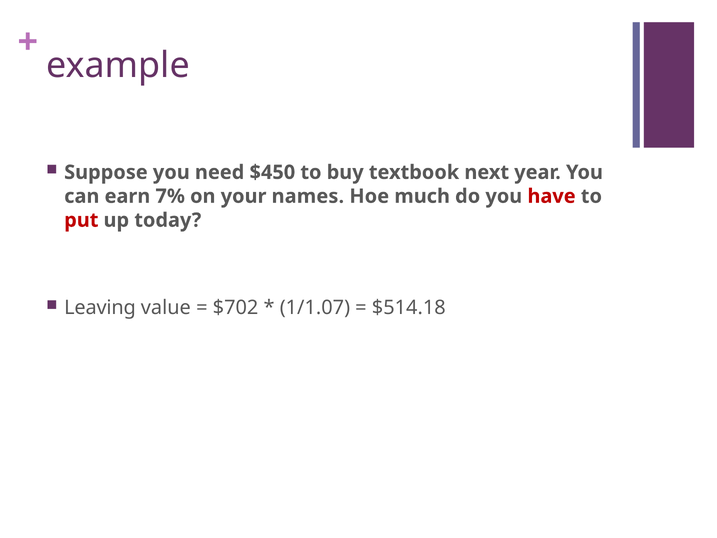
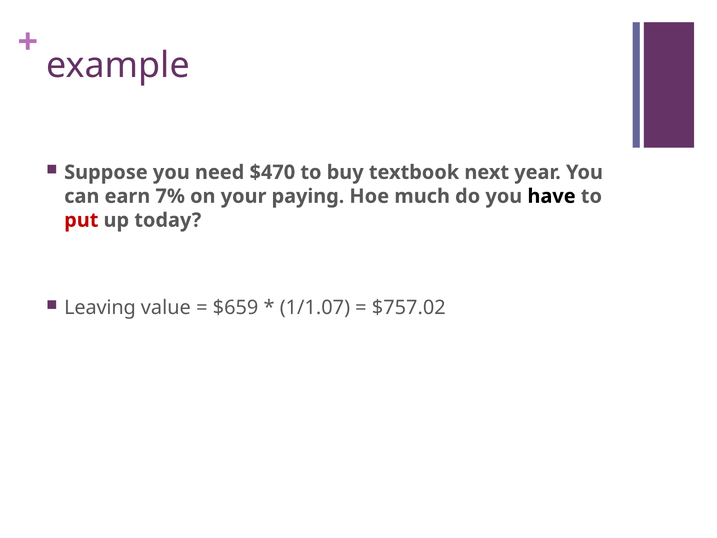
$450: $450 -> $470
names: names -> paying
have colour: red -> black
$702: $702 -> $659
$514.18: $514.18 -> $757.02
